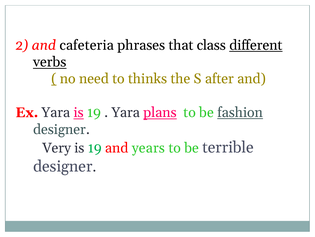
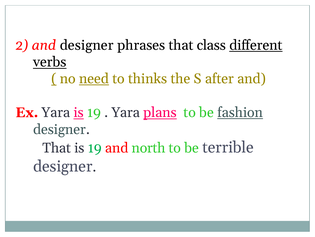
and cafeteria: cafeteria -> designer
need underline: none -> present
Very at (57, 148): Very -> That
years: years -> north
